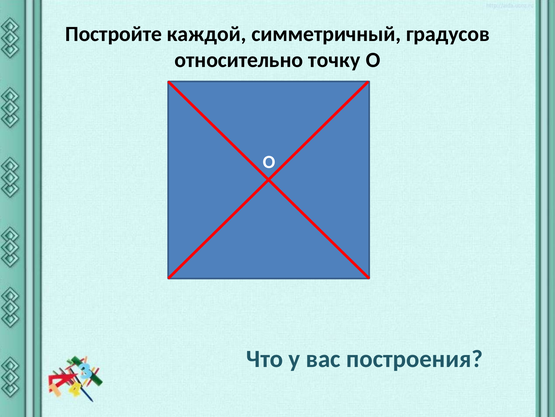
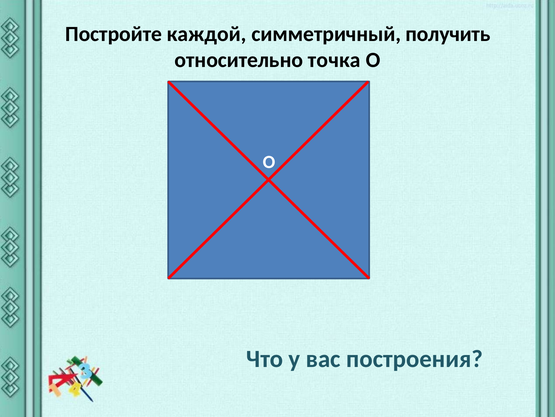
градусов: градусов -> получить
точку: точку -> точка
